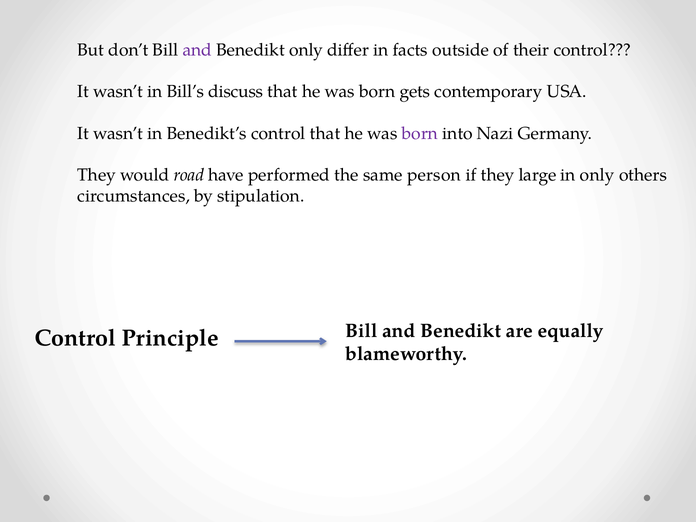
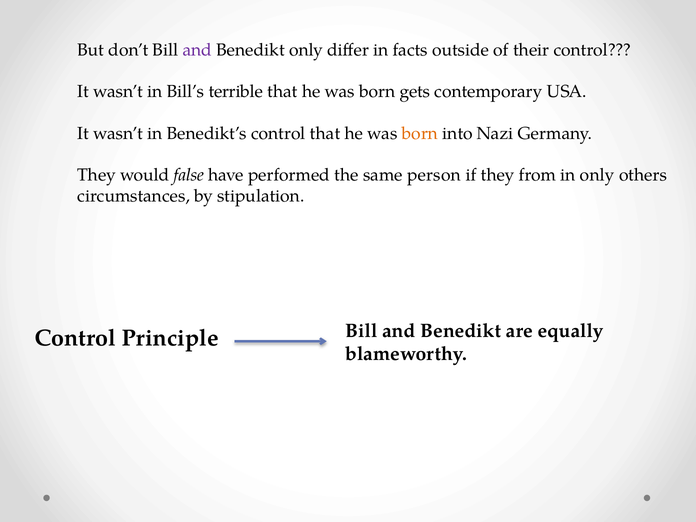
discuss: discuss -> terrible
born at (420, 133) colour: purple -> orange
road: road -> false
large: large -> from
